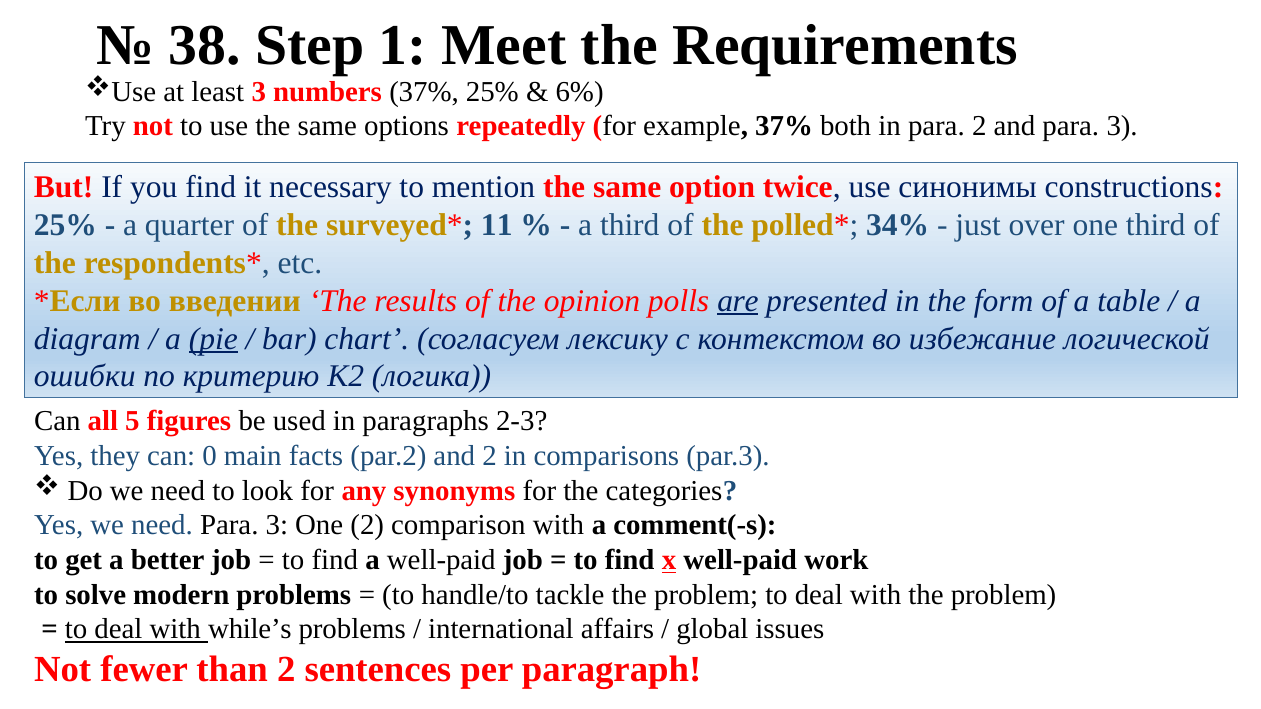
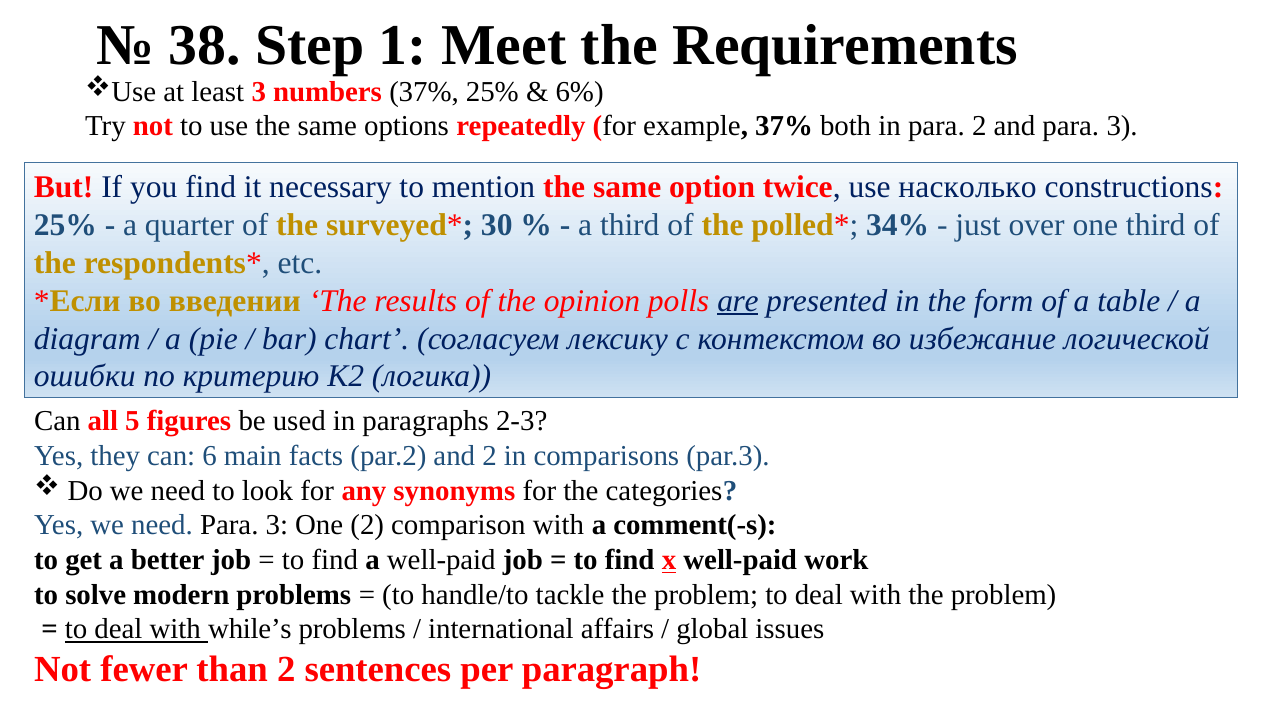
синонимы: синонимы -> насколько
11: 11 -> 30
pie underline: present -> none
0: 0 -> 6
